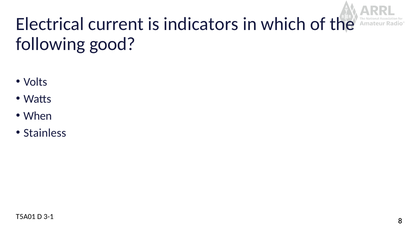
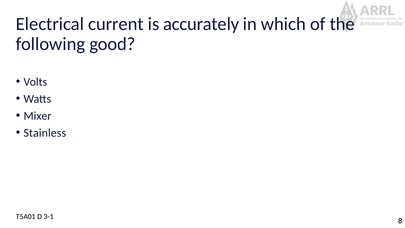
indicators: indicators -> accurately
When: When -> Mixer
